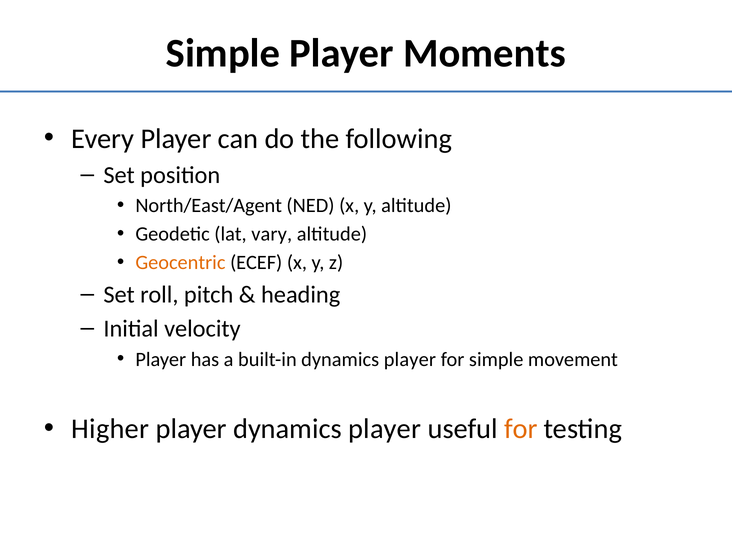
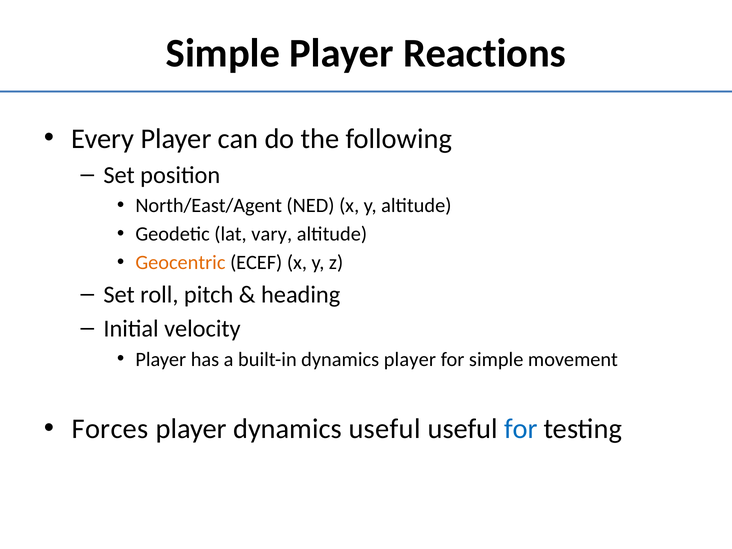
Moments: Moments -> Reactions
Higher: Higher -> Forces
player dynamics player: player -> useful
for at (521, 429) colour: orange -> blue
